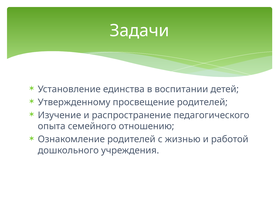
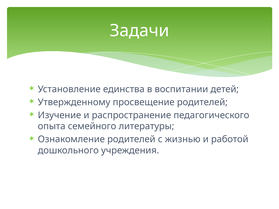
отношению: отношению -> литературы
